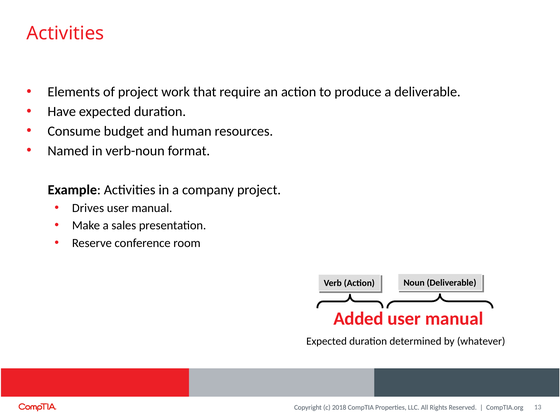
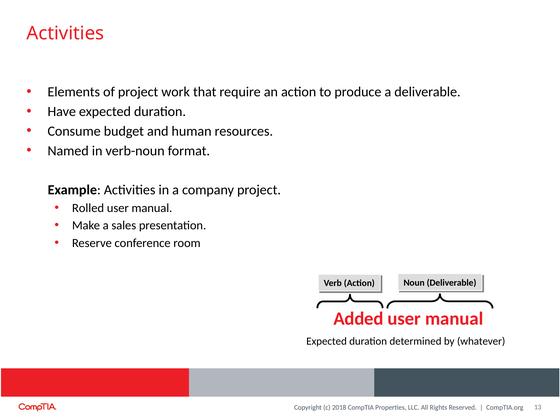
Drives: Drives -> Rolled
